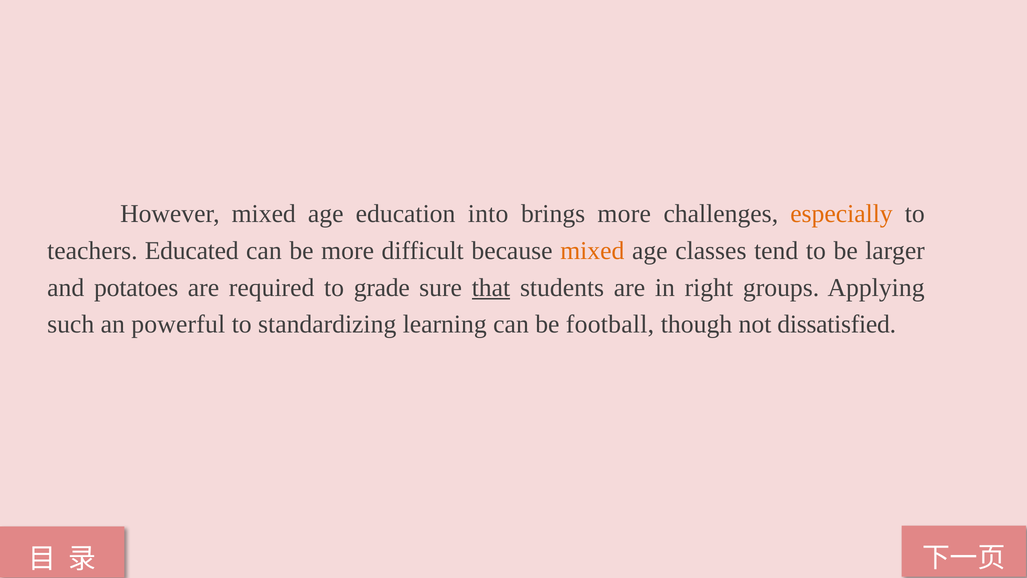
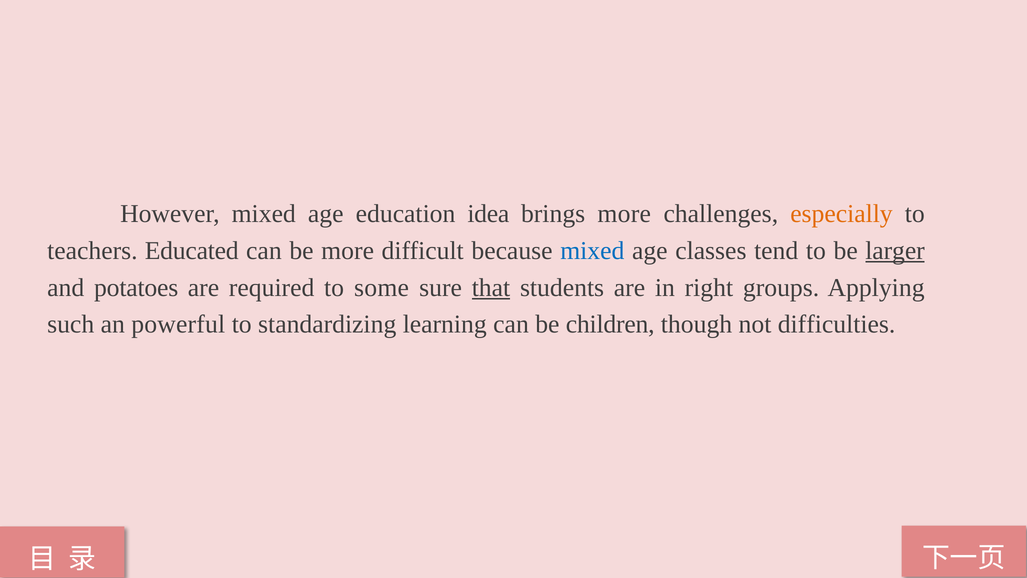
into: into -> idea
mixed at (592, 250) colour: orange -> blue
larger underline: none -> present
grade: grade -> some
football: football -> children
dissatisfied: dissatisfied -> difficulties
